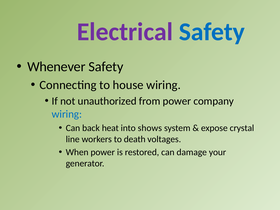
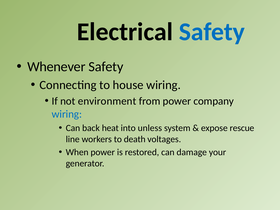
Electrical colour: purple -> black
unauthorized: unauthorized -> environment
shows: shows -> unless
crystal: crystal -> rescue
